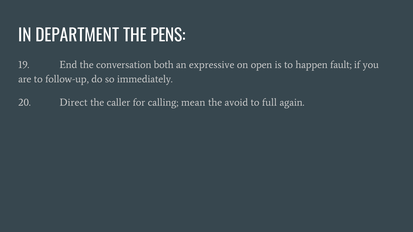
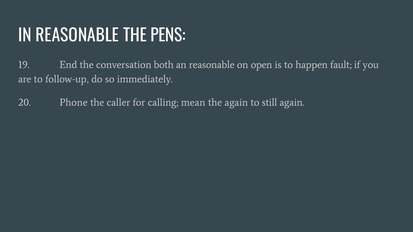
IN DEPARTMENT: DEPARTMENT -> REASONABLE
an expressive: expressive -> reasonable
Direct: Direct -> Phone
the avoid: avoid -> again
full: full -> still
